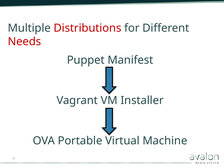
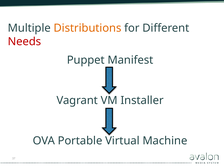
Distributions colour: red -> orange
